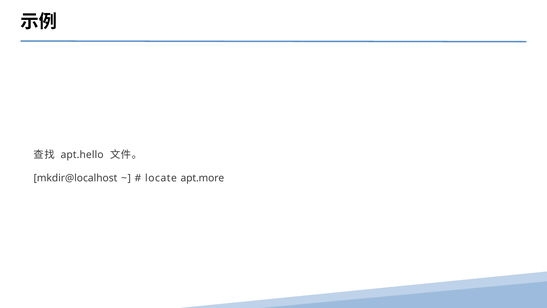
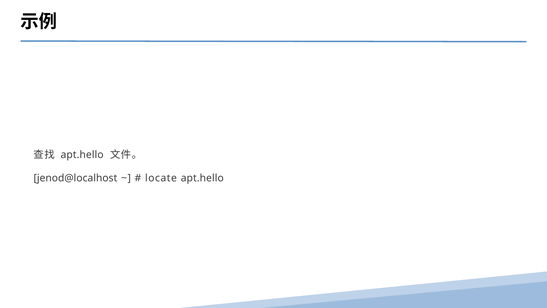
mkdir@localhost: mkdir@localhost -> jenod@localhost
locate apt.more: apt.more -> apt.hello
